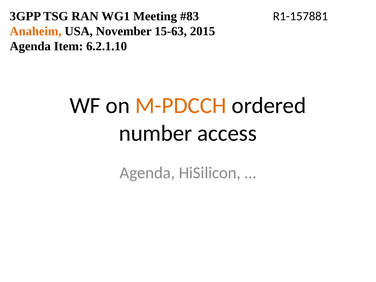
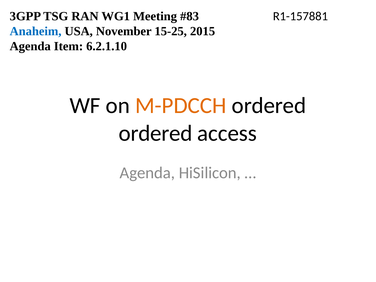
Anaheim colour: orange -> blue
15-63: 15-63 -> 15-25
number at (155, 133): number -> ordered
